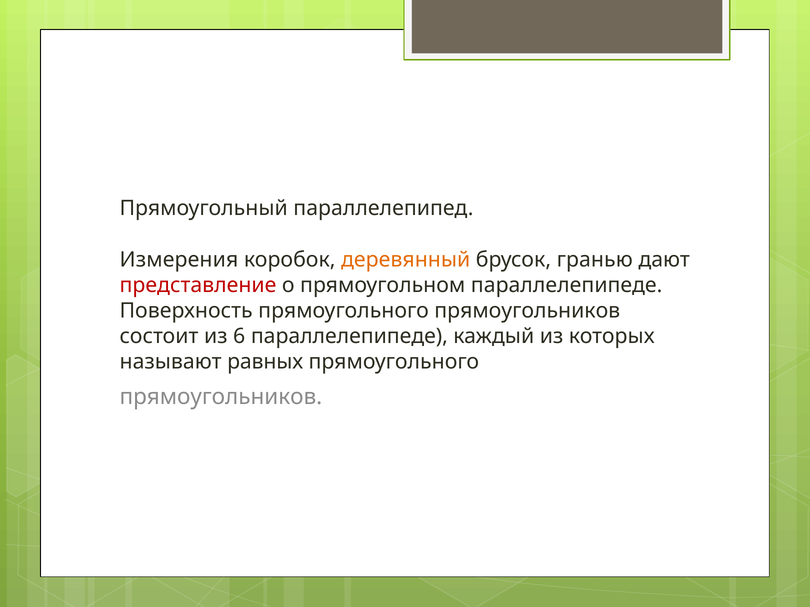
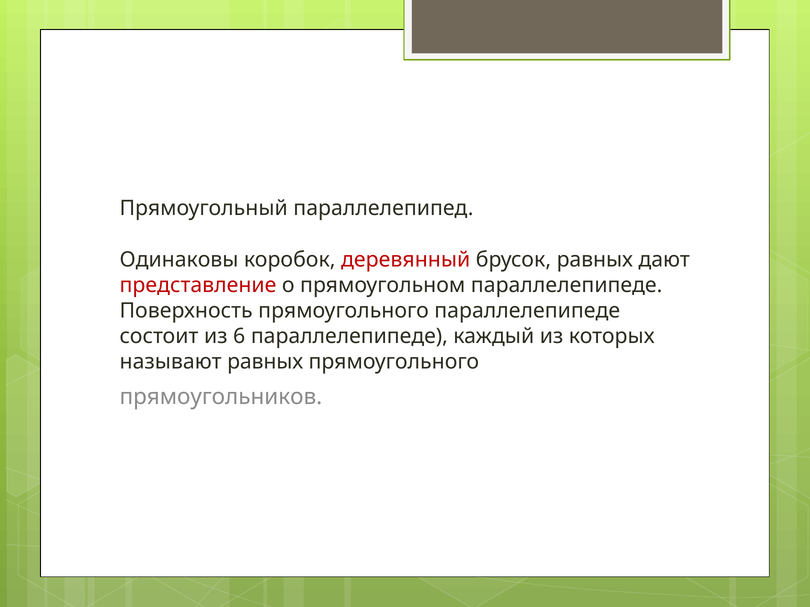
Измерения: Измерения -> Одинаковы
деревянный colour: orange -> red
брусок гранью: гранью -> равных
Поверхность прямоугольного прямоугольников: прямоугольников -> параллелепипеде
